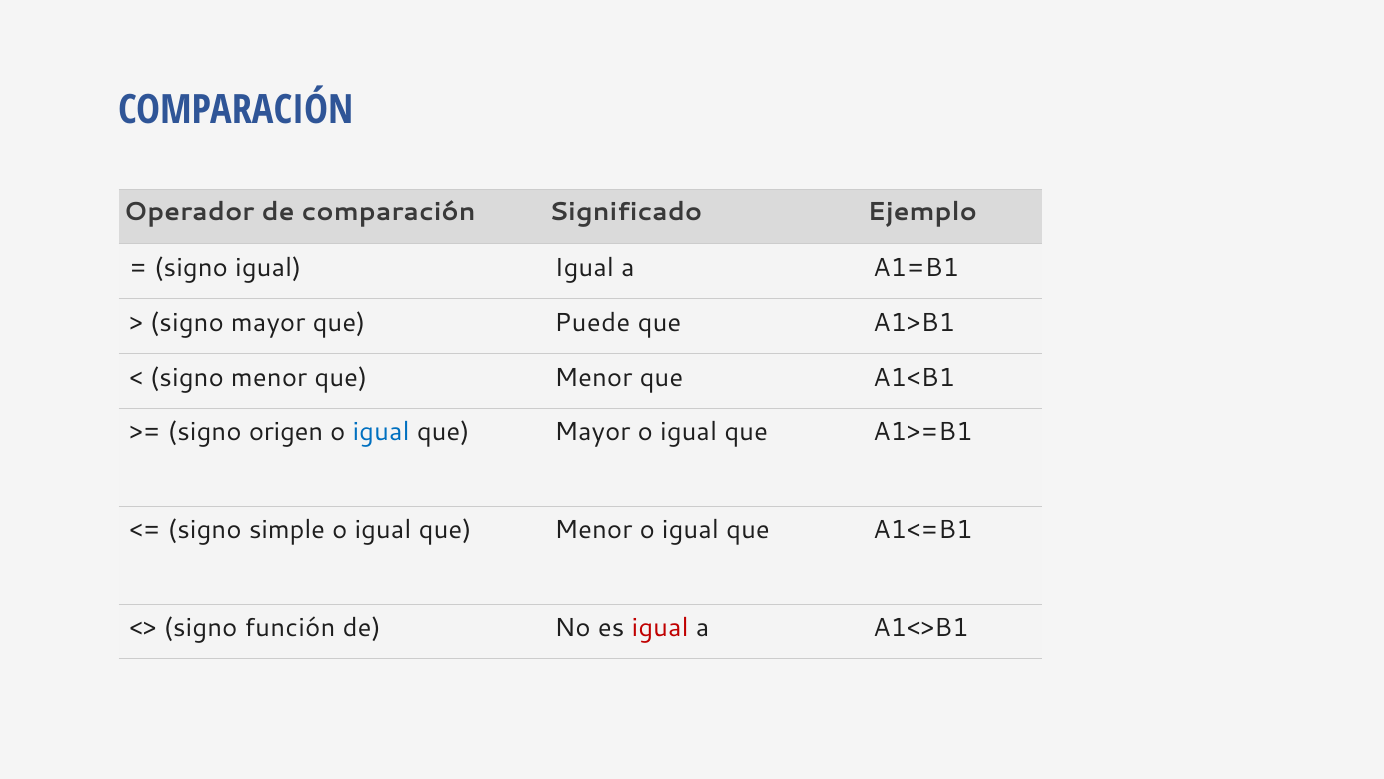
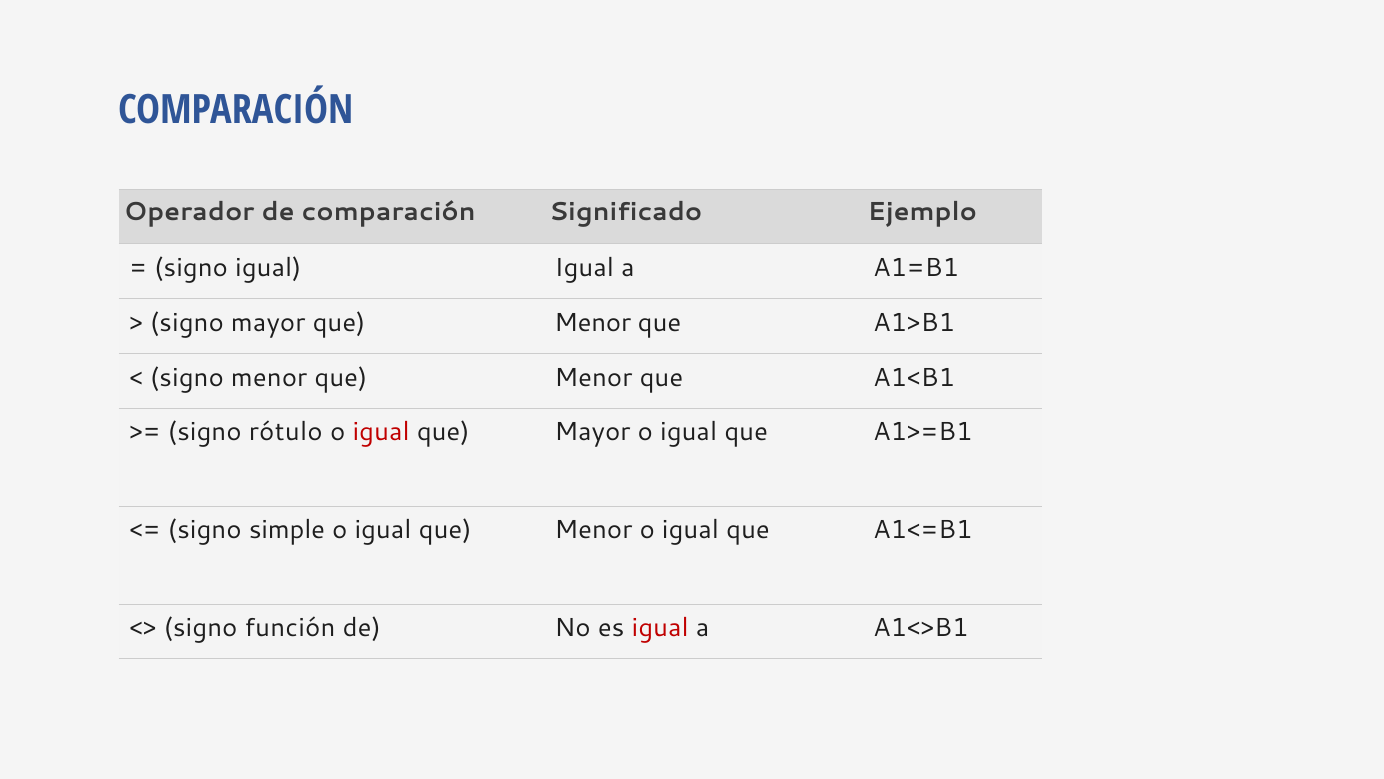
mayor que Puede: Puede -> Menor
origen: origen -> rótulo
igual at (381, 432) colour: blue -> red
